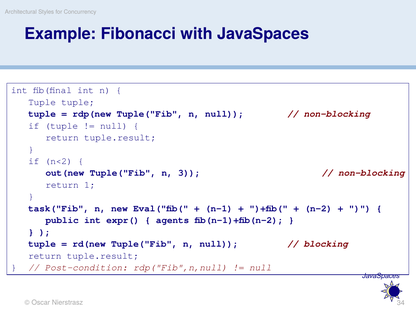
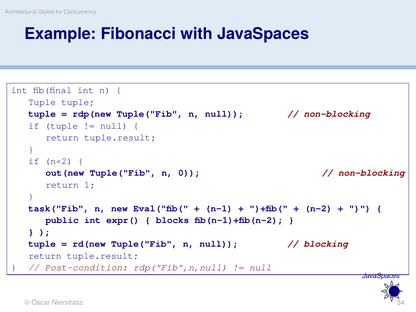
3: 3 -> 0
agents: agents -> blocks
